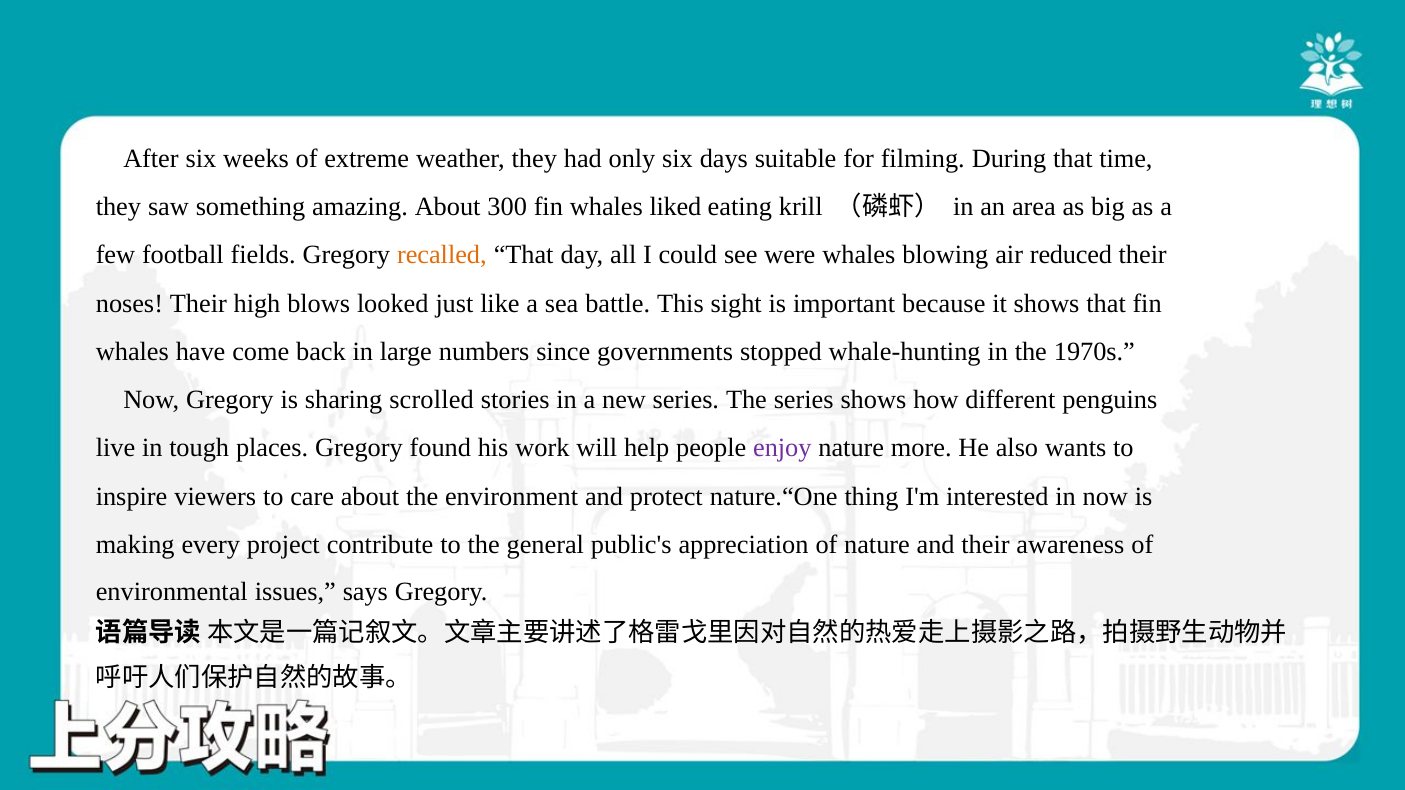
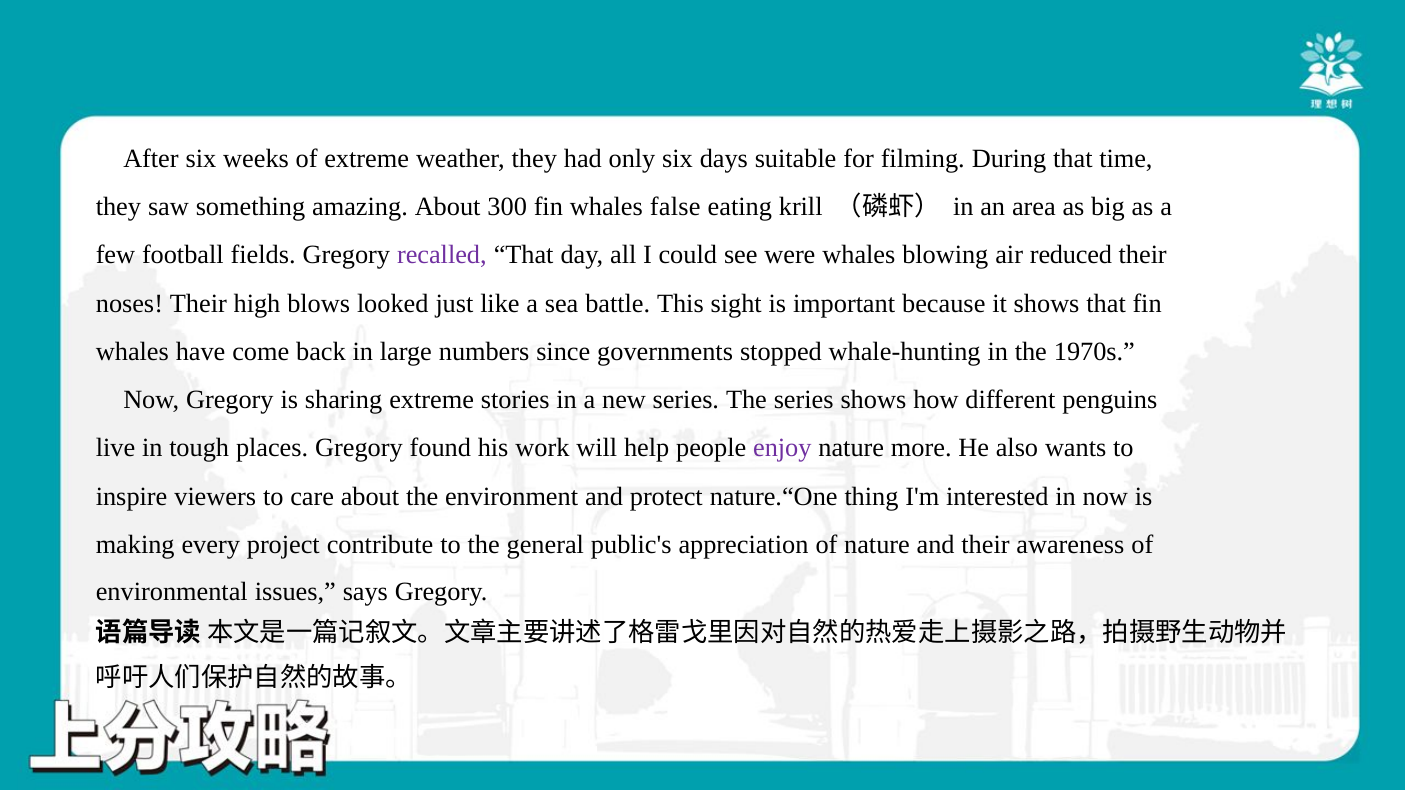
liked: liked -> false
recalled colour: orange -> purple
sharing scrolled: scrolled -> extreme
